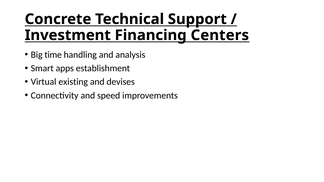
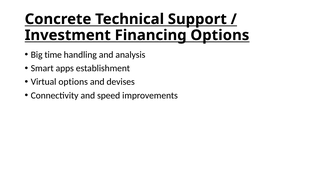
Financing Centers: Centers -> Options
Virtual existing: existing -> options
